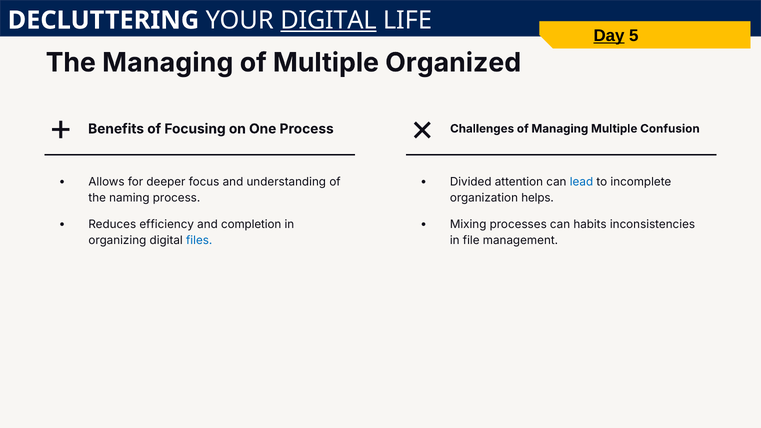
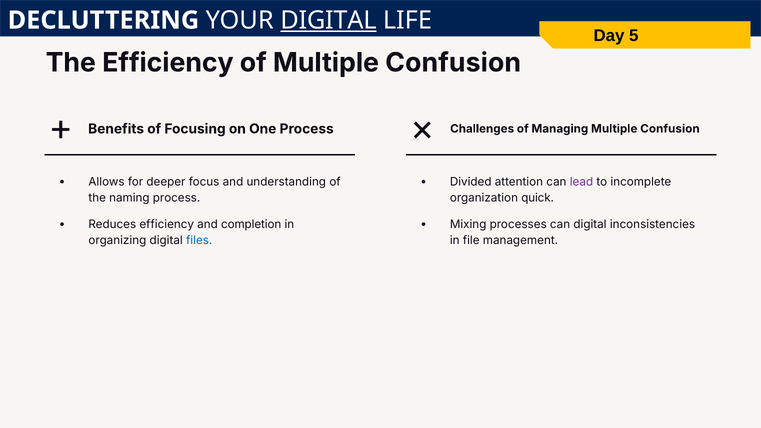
Day underline: present -> none
The Managing: Managing -> Efficiency
of Multiple Organized: Organized -> Confusion
lead colour: blue -> purple
helps: helps -> quick
can habits: habits -> digital
